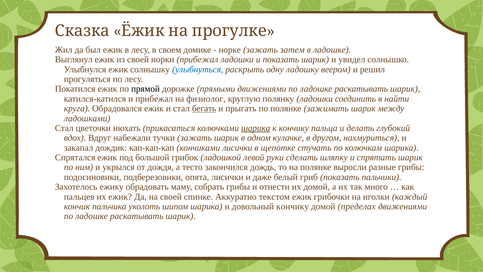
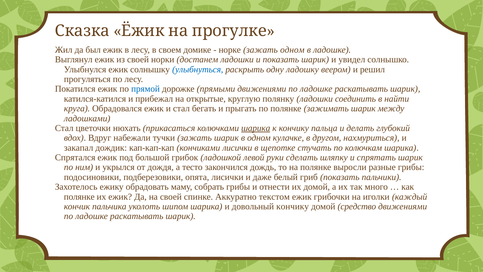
зажать затем: затем -> одном
норки прибежал: прибежал -> достанем
прямой colour: black -> blue
физиолог: физиолог -> открытые
бегать underline: present -> none
пальцев at (79, 196): пальцев -> полянке
пределах: пределах -> средство
